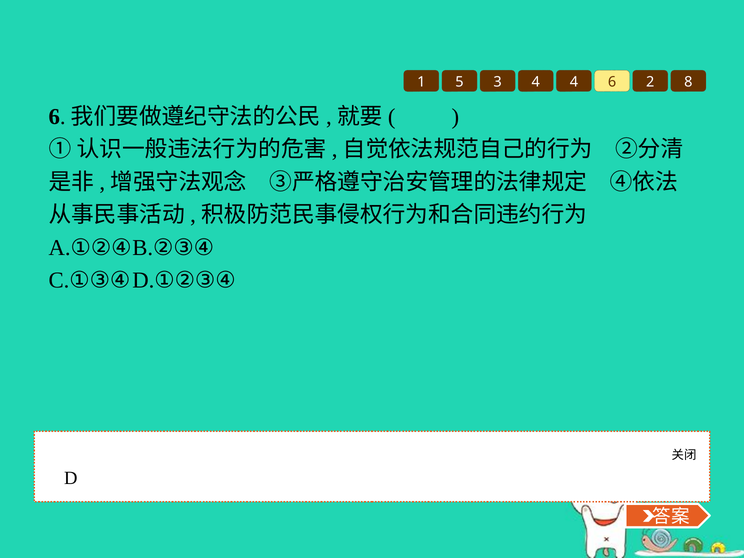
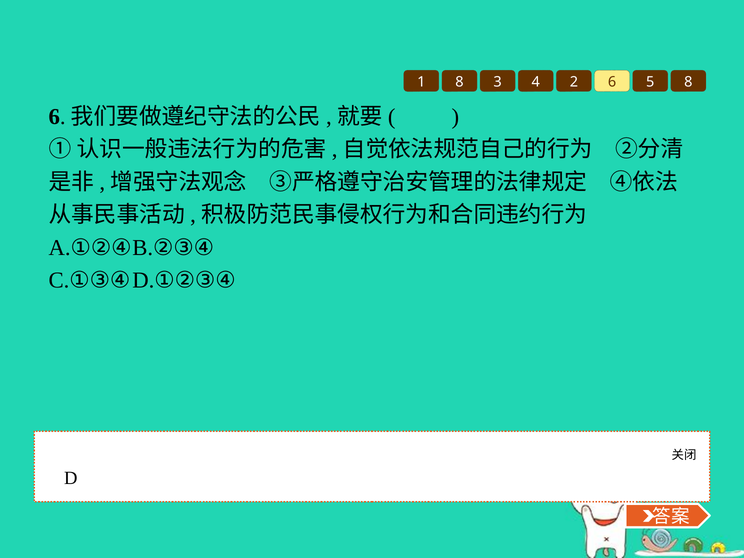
1 5: 5 -> 8
4 4: 4 -> 2
2: 2 -> 5
